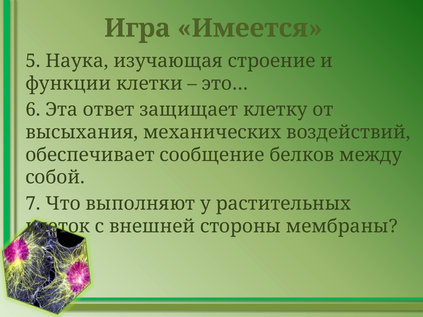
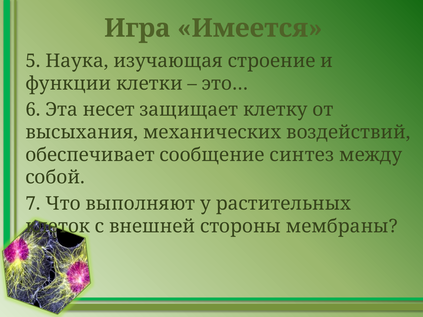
ответ: ответ -> несет
белков: белков -> синтез
